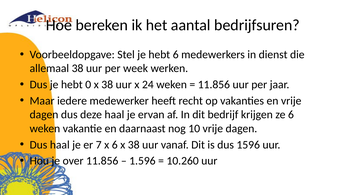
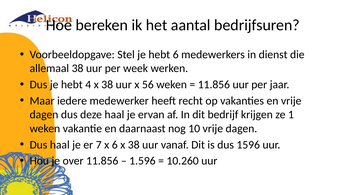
0: 0 -> 4
24: 24 -> 56
ze 6: 6 -> 1
